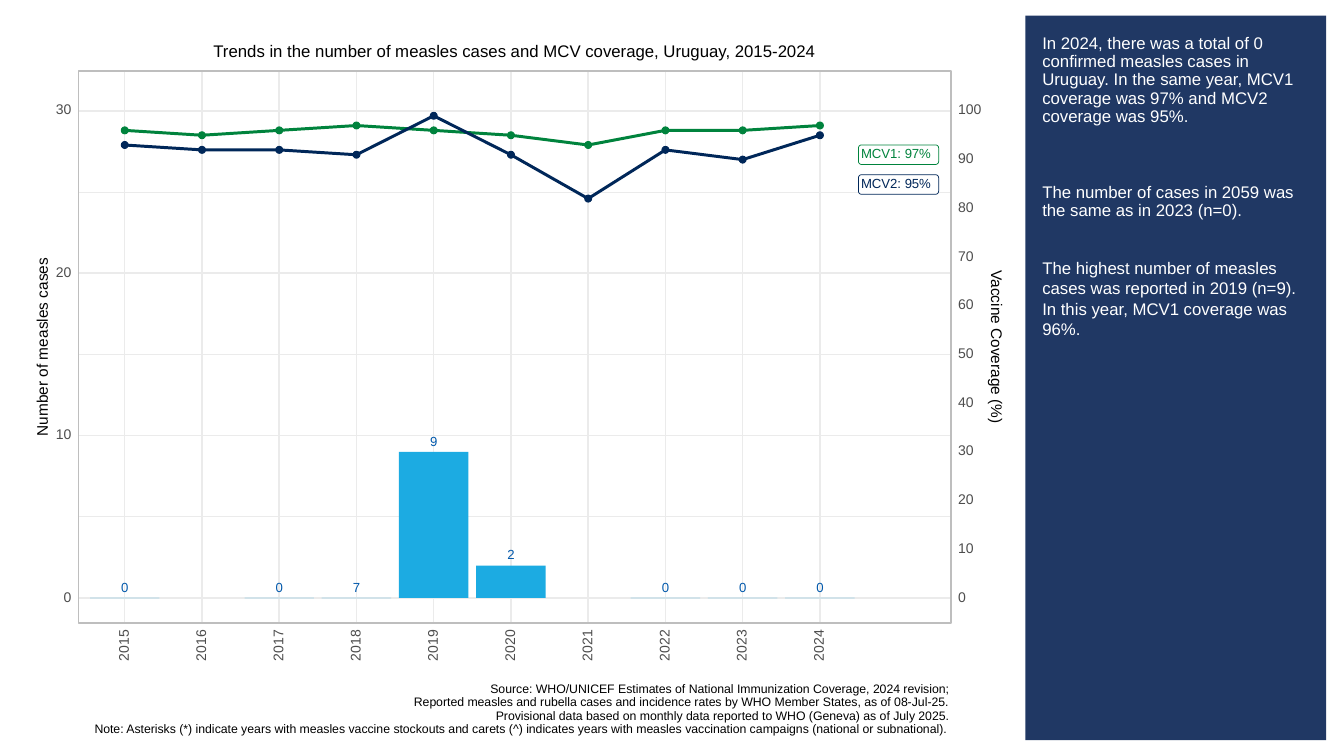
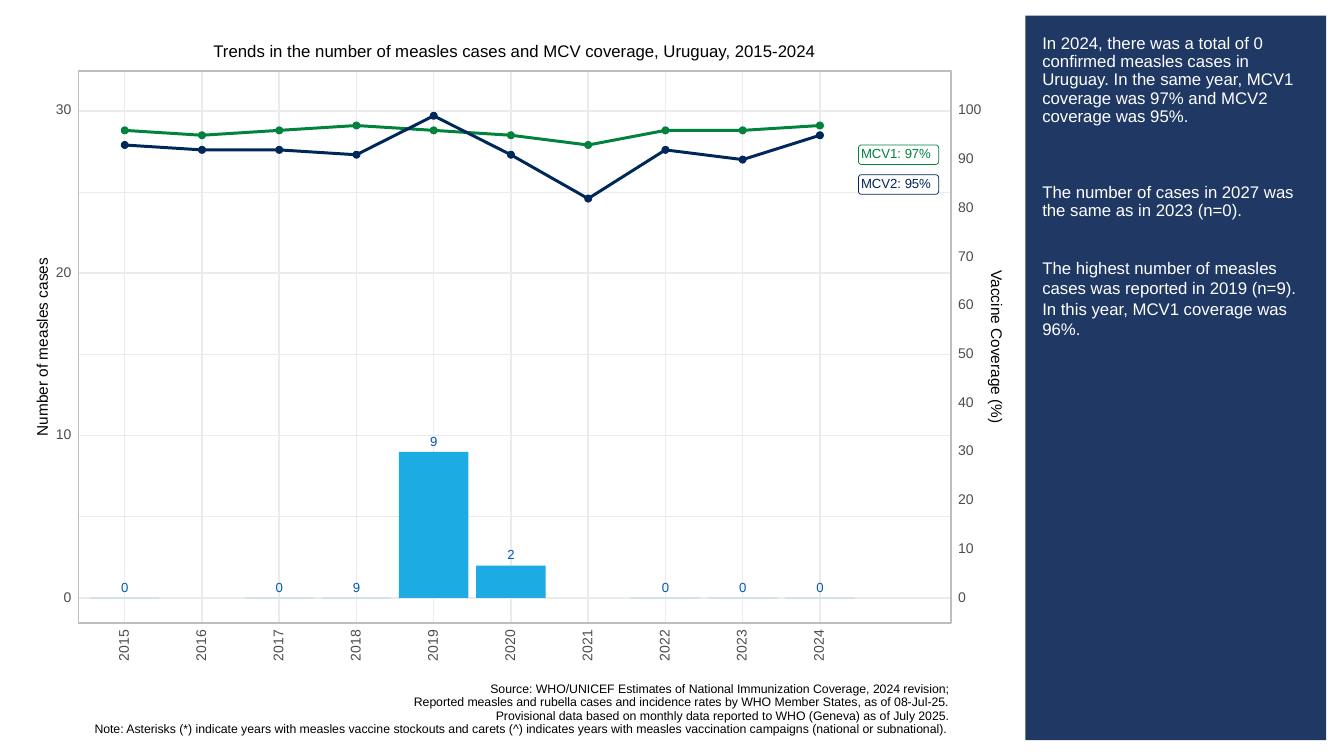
2059: 2059 -> 2027
0 7: 7 -> 9
